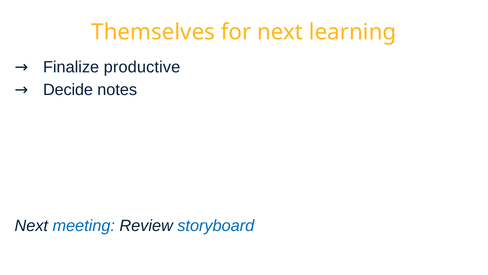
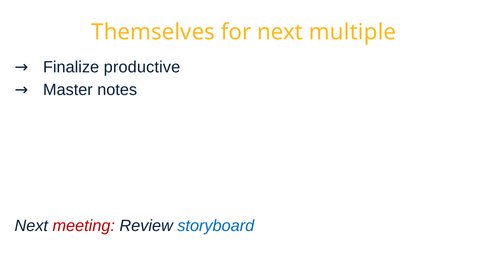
learning: learning -> multiple
Decide: Decide -> Master
meeting colour: blue -> red
